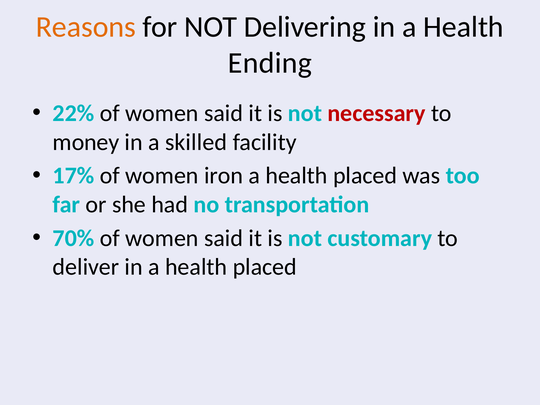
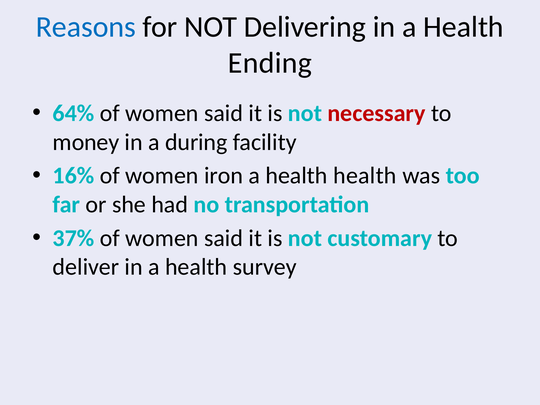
Reasons colour: orange -> blue
22%: 22% -> 64%
skilled: skilled -> during
17%: 17% -> 16%
placed at (365, 176): placed -> health
70%: 70% -> 37%
in a health placed: placed -> survey
